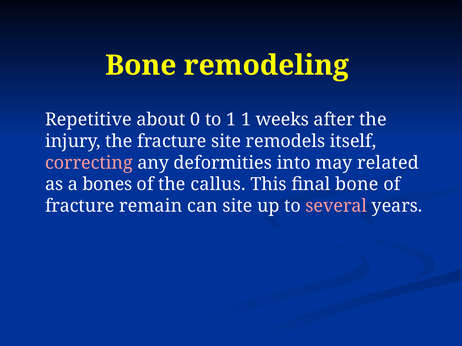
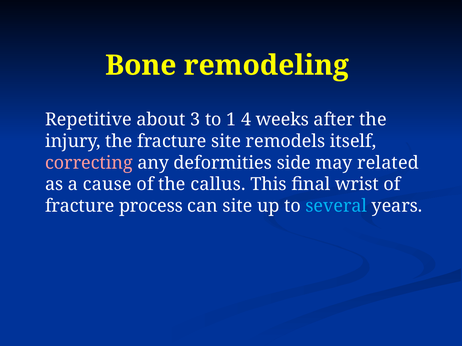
0: 0 -> 3
1 1: 1 -> 4
into: into -> side
bones: bones -> cause
final bone: bone -> wrist
remain: remain -> process
several colour: pink -> light blue
